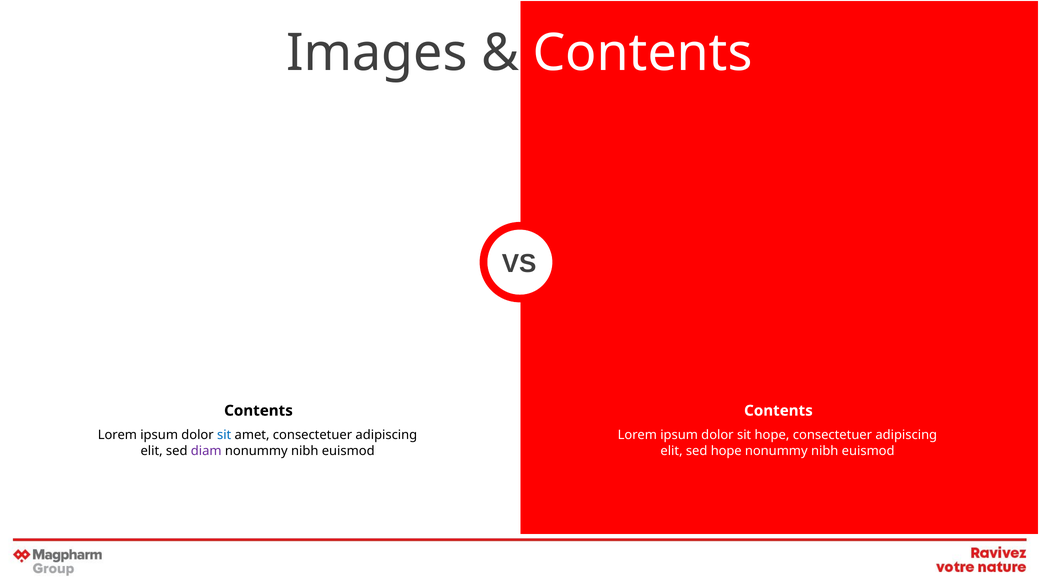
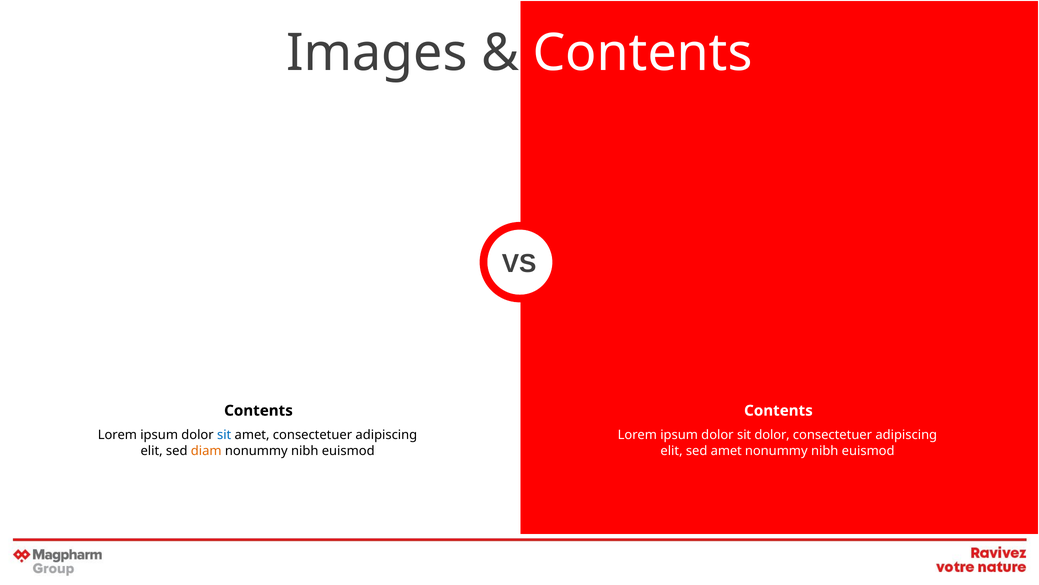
sit hope: hope -> dolor
diam colour: purple -> orange
sed hope: hope -> amet
